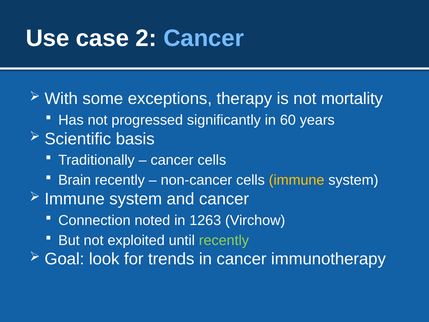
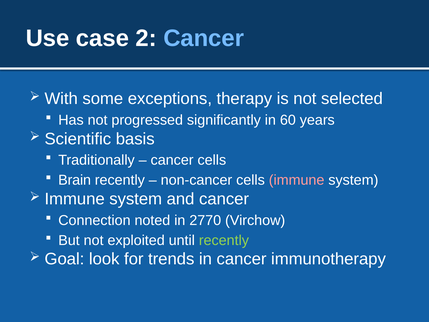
mortality: mortality -> selected
immune at (297, 180) colour: yellow -> pink
1263: 1263 -> 2770
